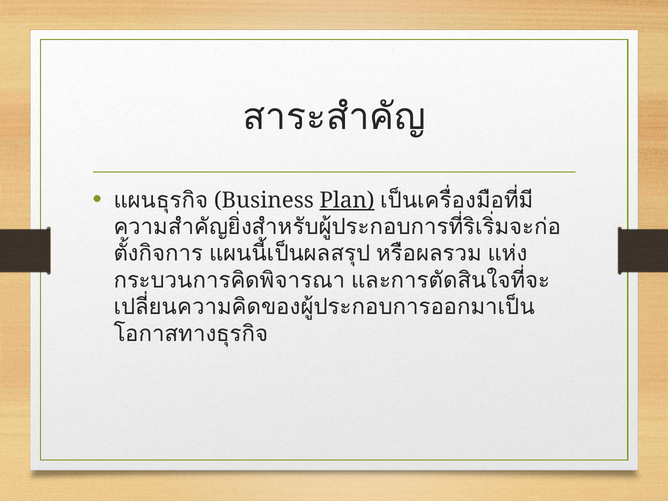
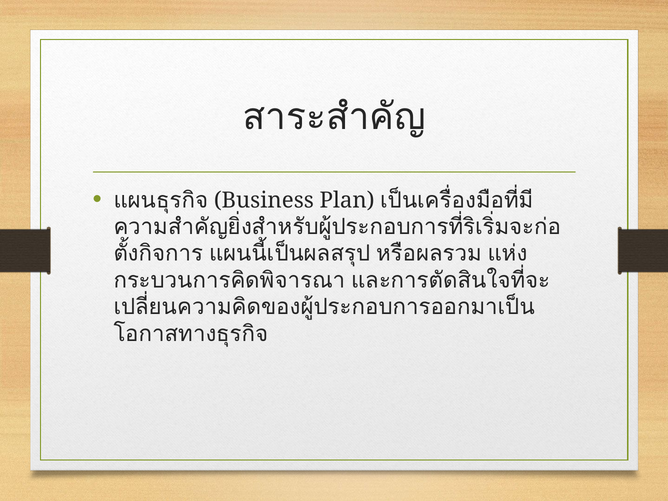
Plan underline: present -> none
